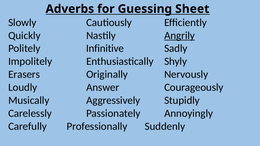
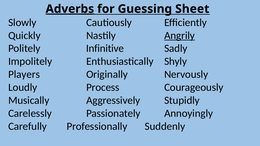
Adverbs underline: none -> present
Erasers: Erasers -> Players
Answer: Answer -> Process
